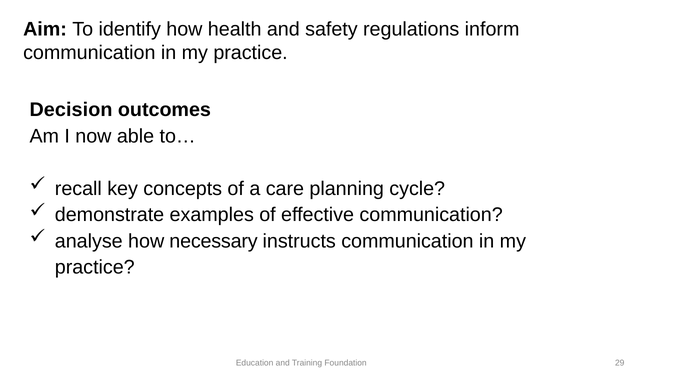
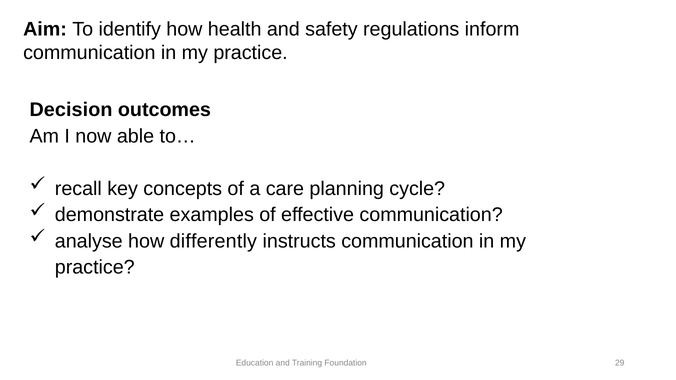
necessary: necessary -> differently
